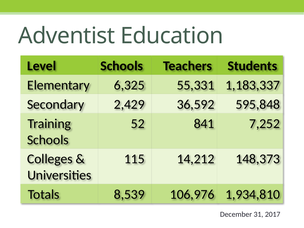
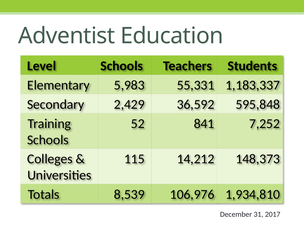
6,325: 6,325 -> 5,983
